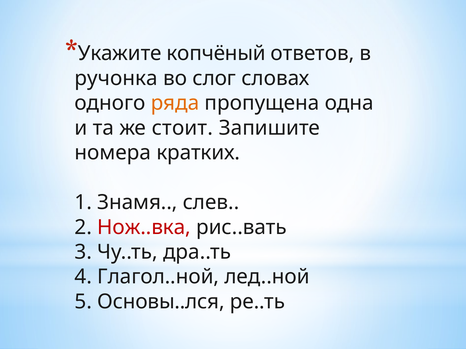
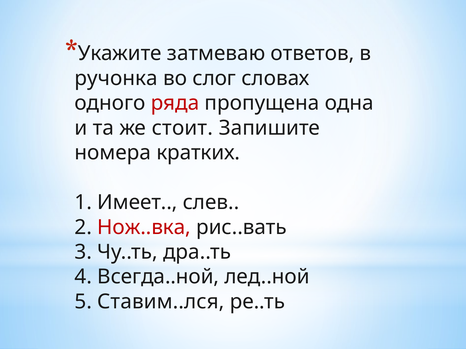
копчёный: копчёный -> затмеваю
ряда colour: orange -> red
Знамя: Знамя -> Имеет
Глагол..ной: Глагол..ной -> Всегда..ной
Основы..лся: Основы..лся -> Ставим..лся
